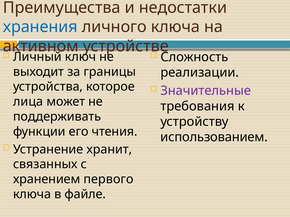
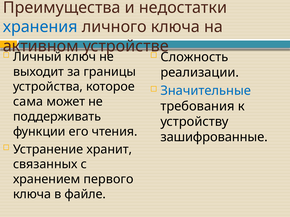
Значительные colour: purple -> blue
лица: лица -> сама
использованием: использованием -> зашифрованные
